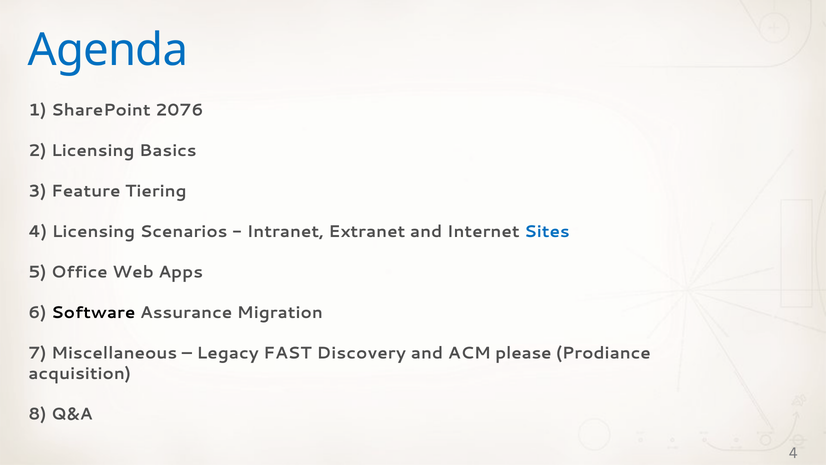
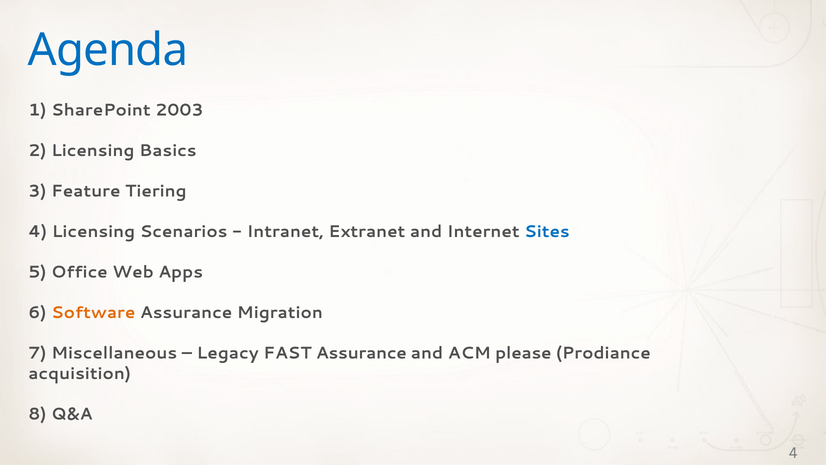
2076: 2076 -> 2003
Software colour: black -> orange
FAST Discovery: Discovery -> Assurance
